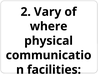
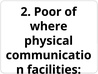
Vary: Vary -> Poor
